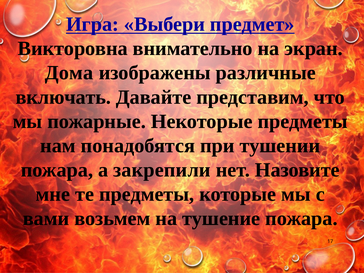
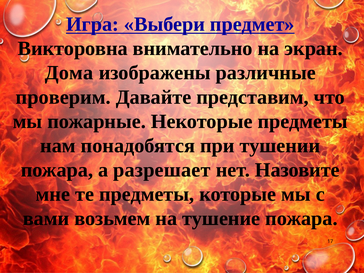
включать: включать -> проверим
закрепили: закрепили -> разрешает
